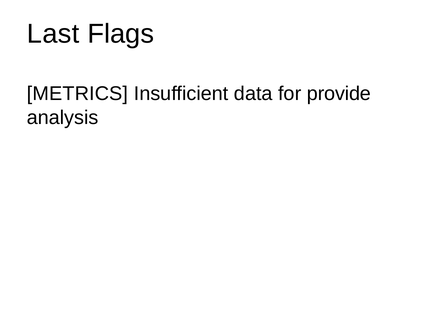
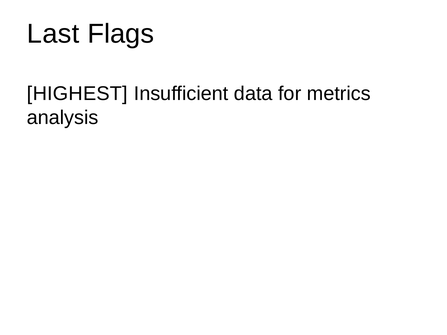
METRICS: METRICS -> HIGHEST
provide: provide -> metrics
